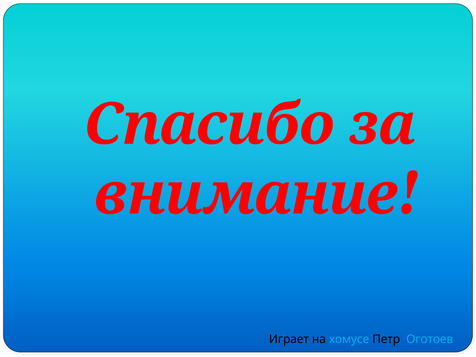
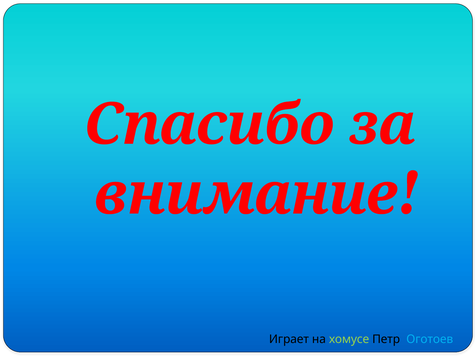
хомусе colour: light blue -> light green
